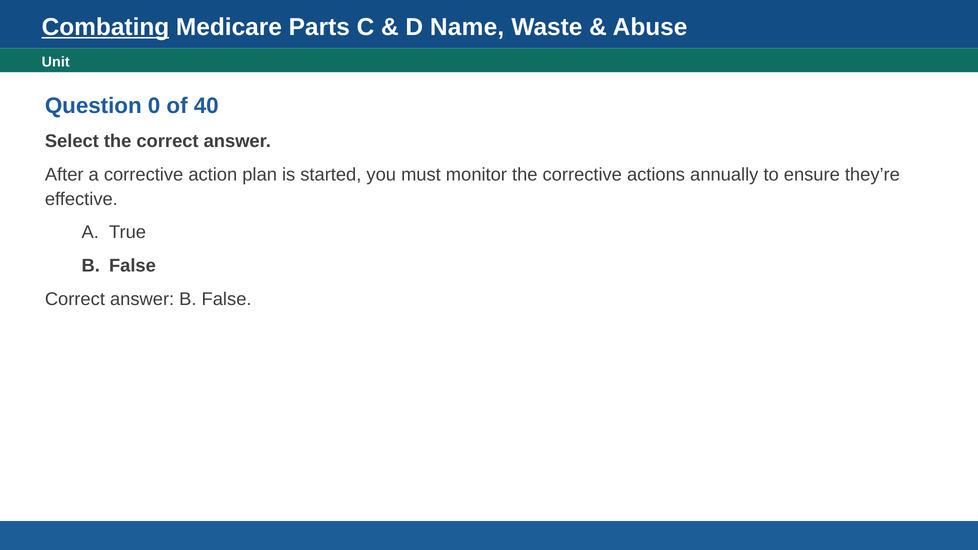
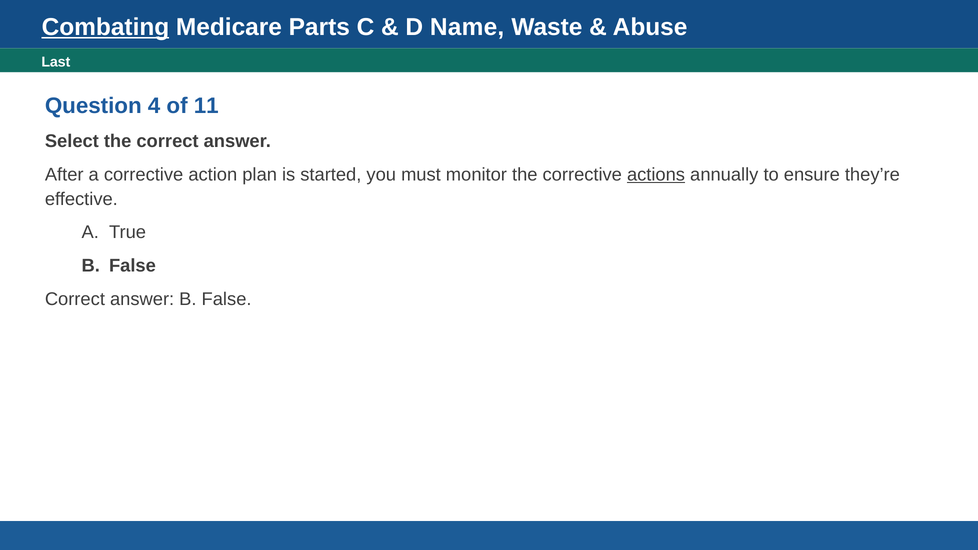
Unit: Unit -> Last
0: 0 -> 4
40: 40 -> 11
actions underline: none -> present
